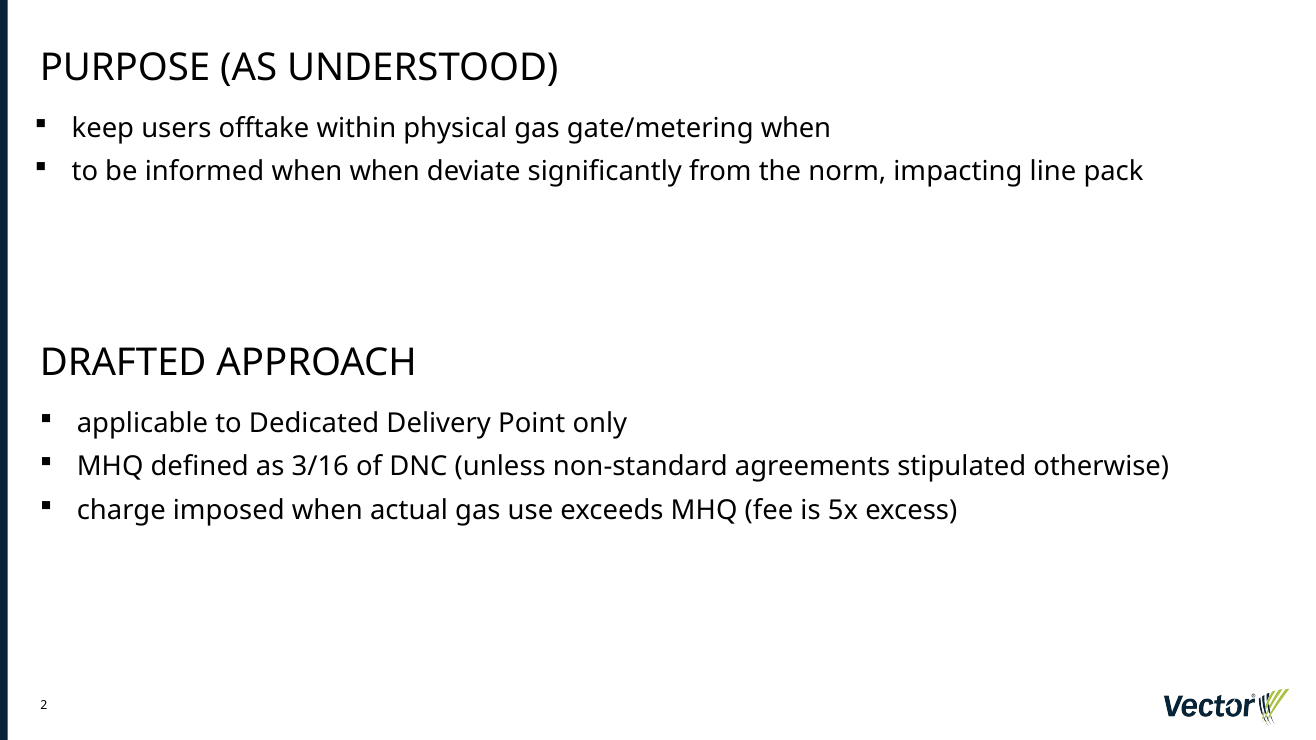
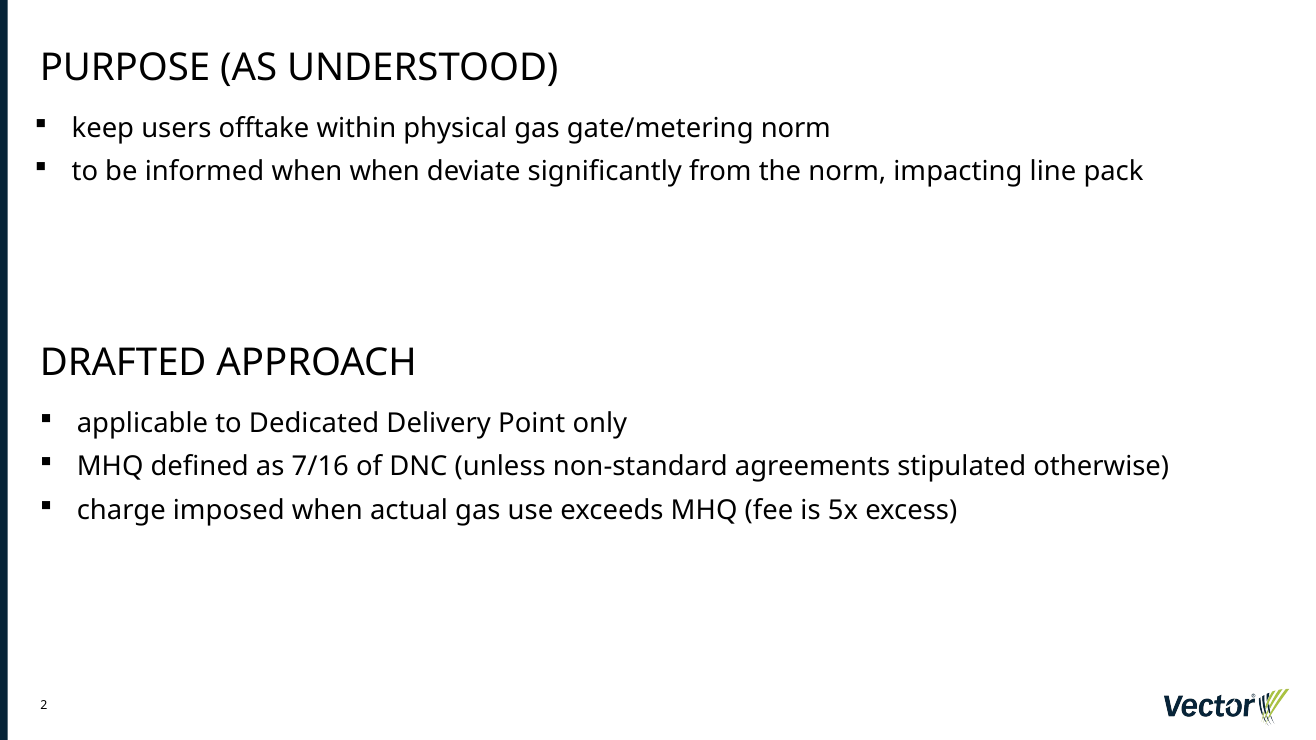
gate/metering when: when -> norm
3/16: 3/16 -> 7/16
